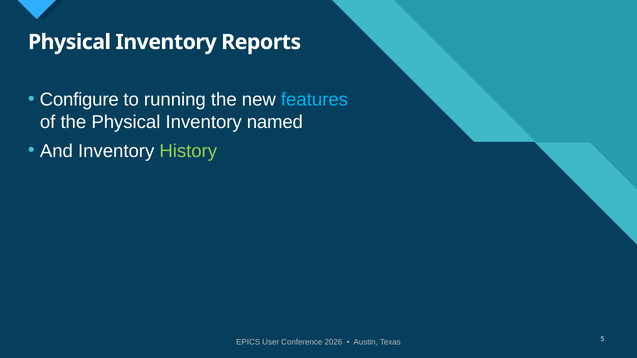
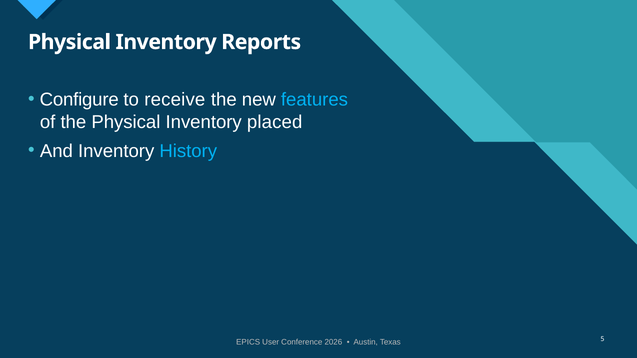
running: running -> receive
named: named -> placed
History colour: light green -> light blue
